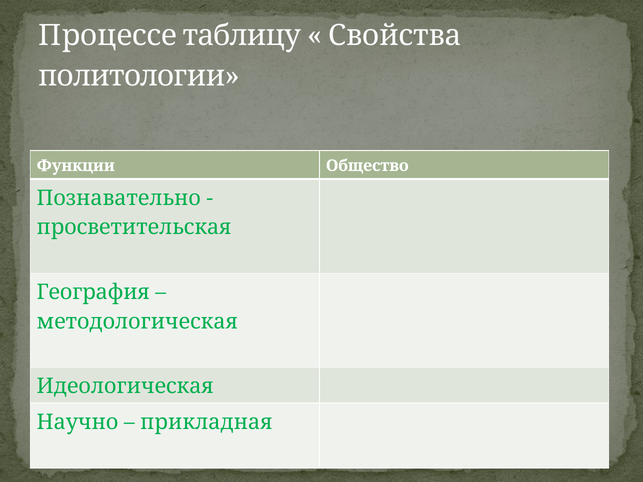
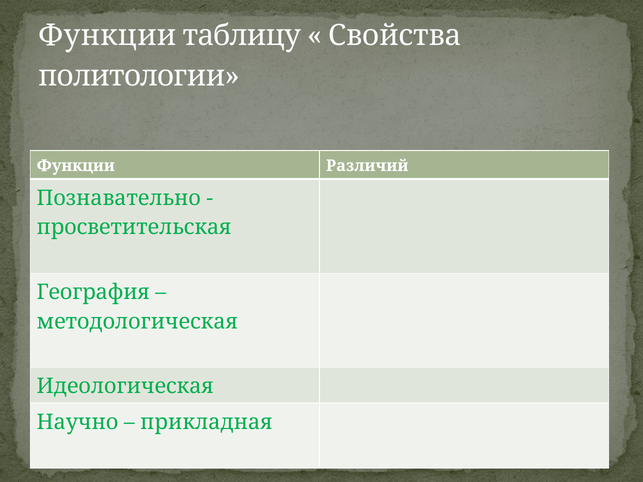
Процессе at (108, 36): Процессе -> Функции
Общество: Общество -> Различий
